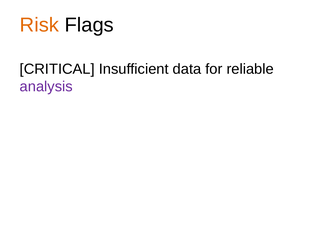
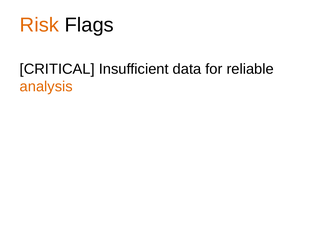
analysis colour: purple -> orange
